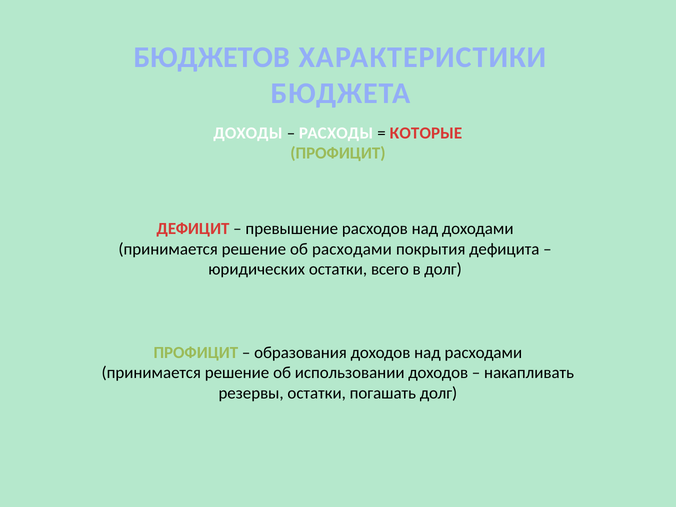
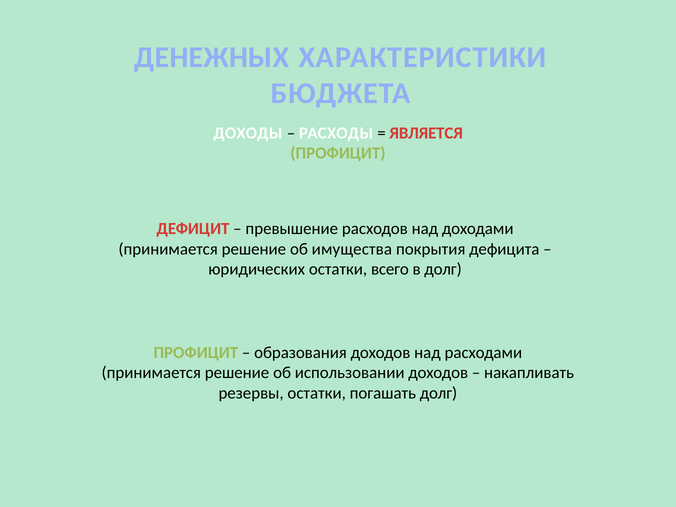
БЮДЖЕТОВ: БЮДЖЕТОВ -> ДЕНЕЖНЫХ
КОТОРЫЕ: КОТОРЫЕ -> ЯВЛЯЕТСЯ
об расходами: расходами -> имущества
